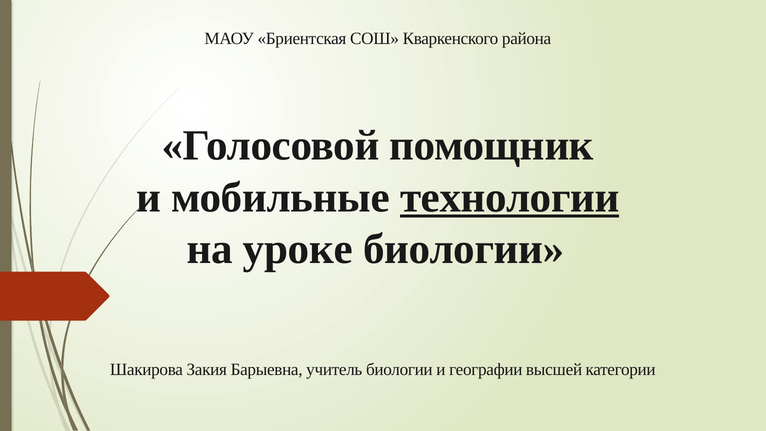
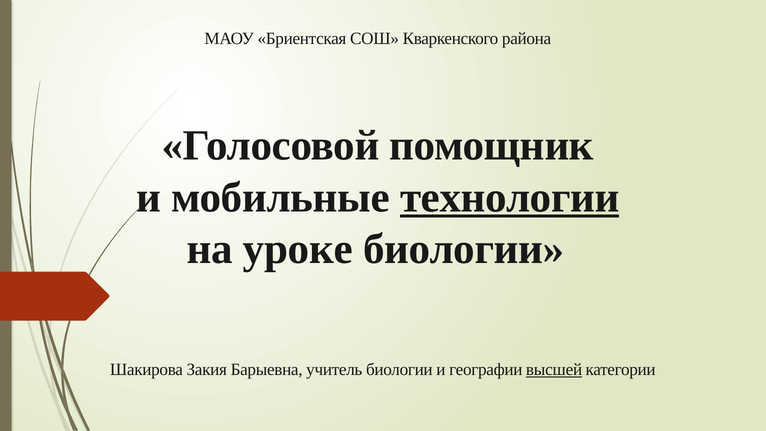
высшей underline: none -> present
